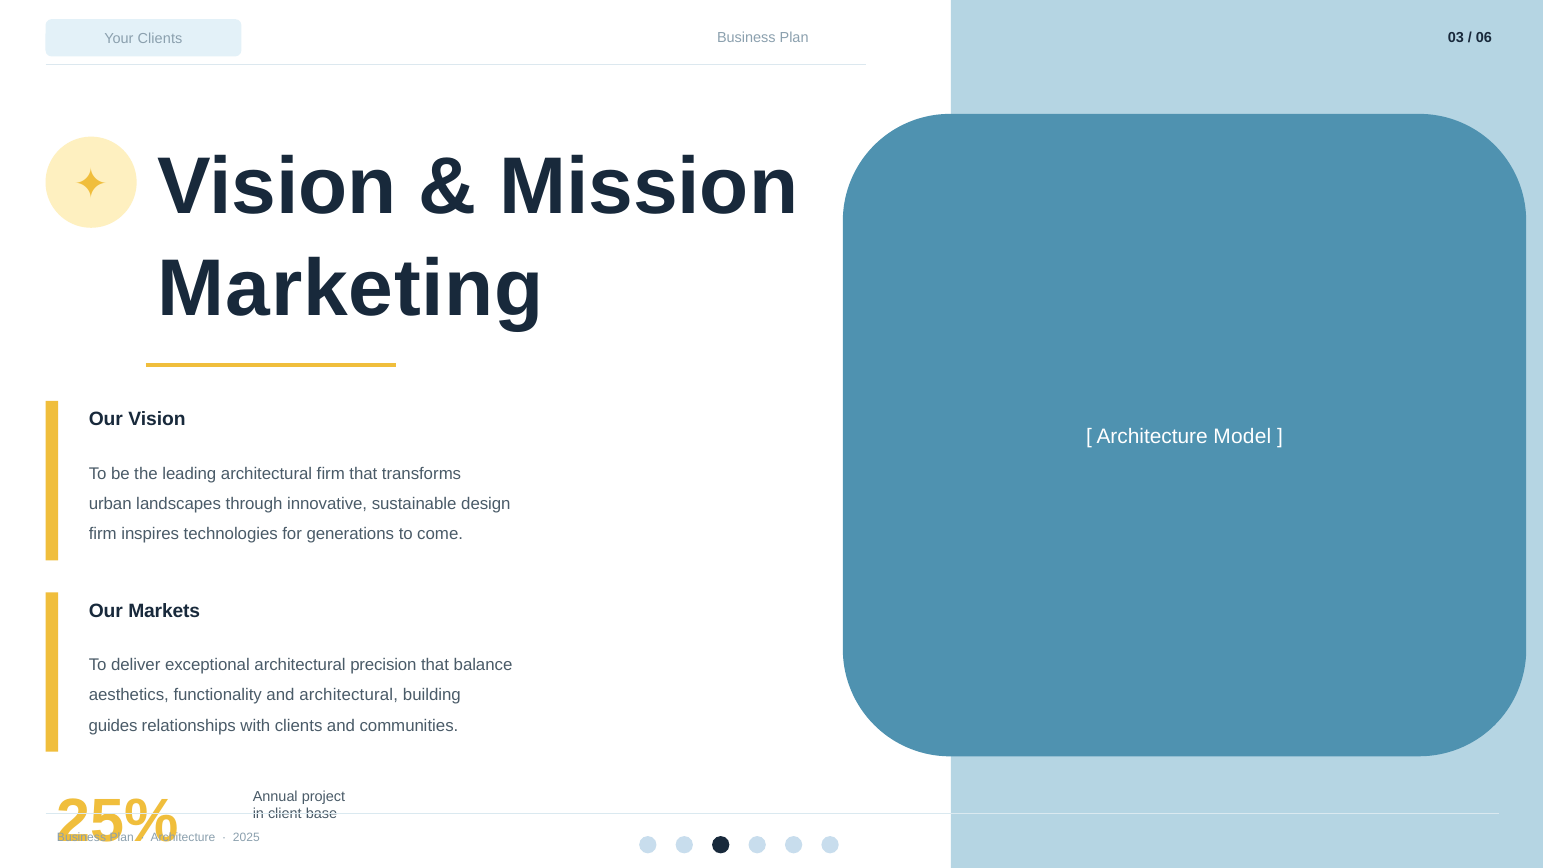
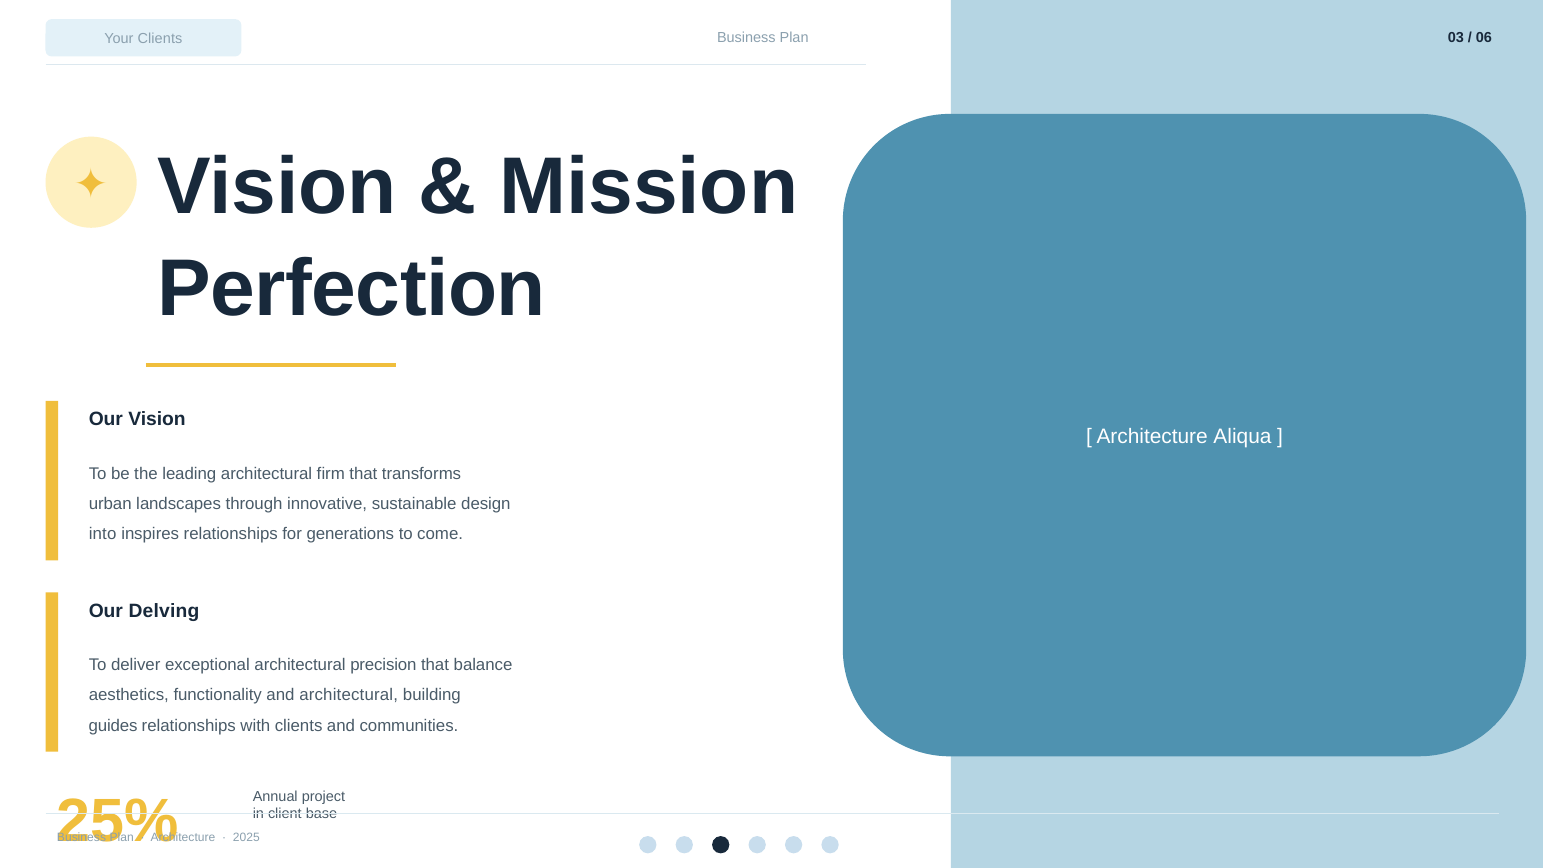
Marketing: Marketing -> Perfection
Model: Model -> Aliqua
firm at (103, 534): firm -> into
inspires technologies: technologies -> relationships
Markets: Markets -> Delving
